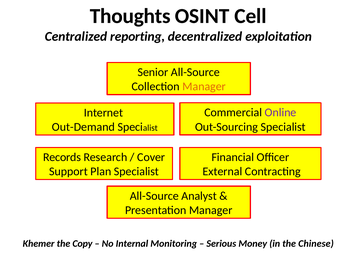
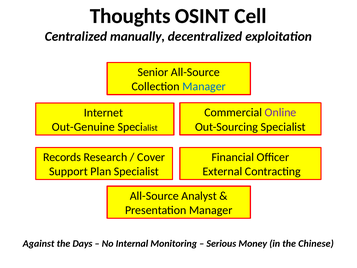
reporting: reporting -> manually
Manager at (204, 86) colour: orange -> blue
Out-Demand: Out-Demand -> Out-Genuine
Khemer: Khemer -> Against
Copy: Copy -> Days
